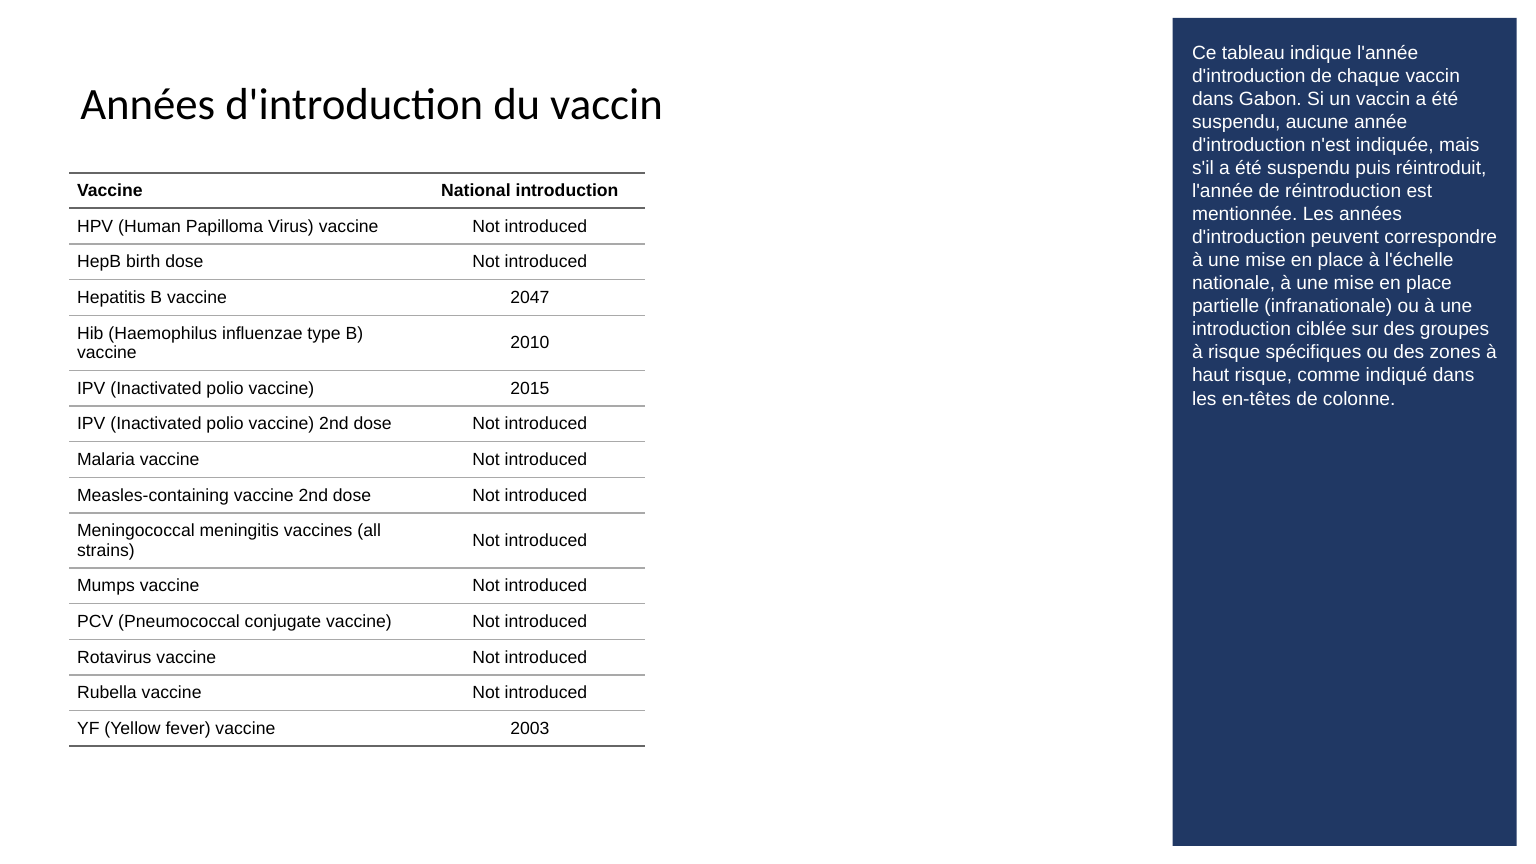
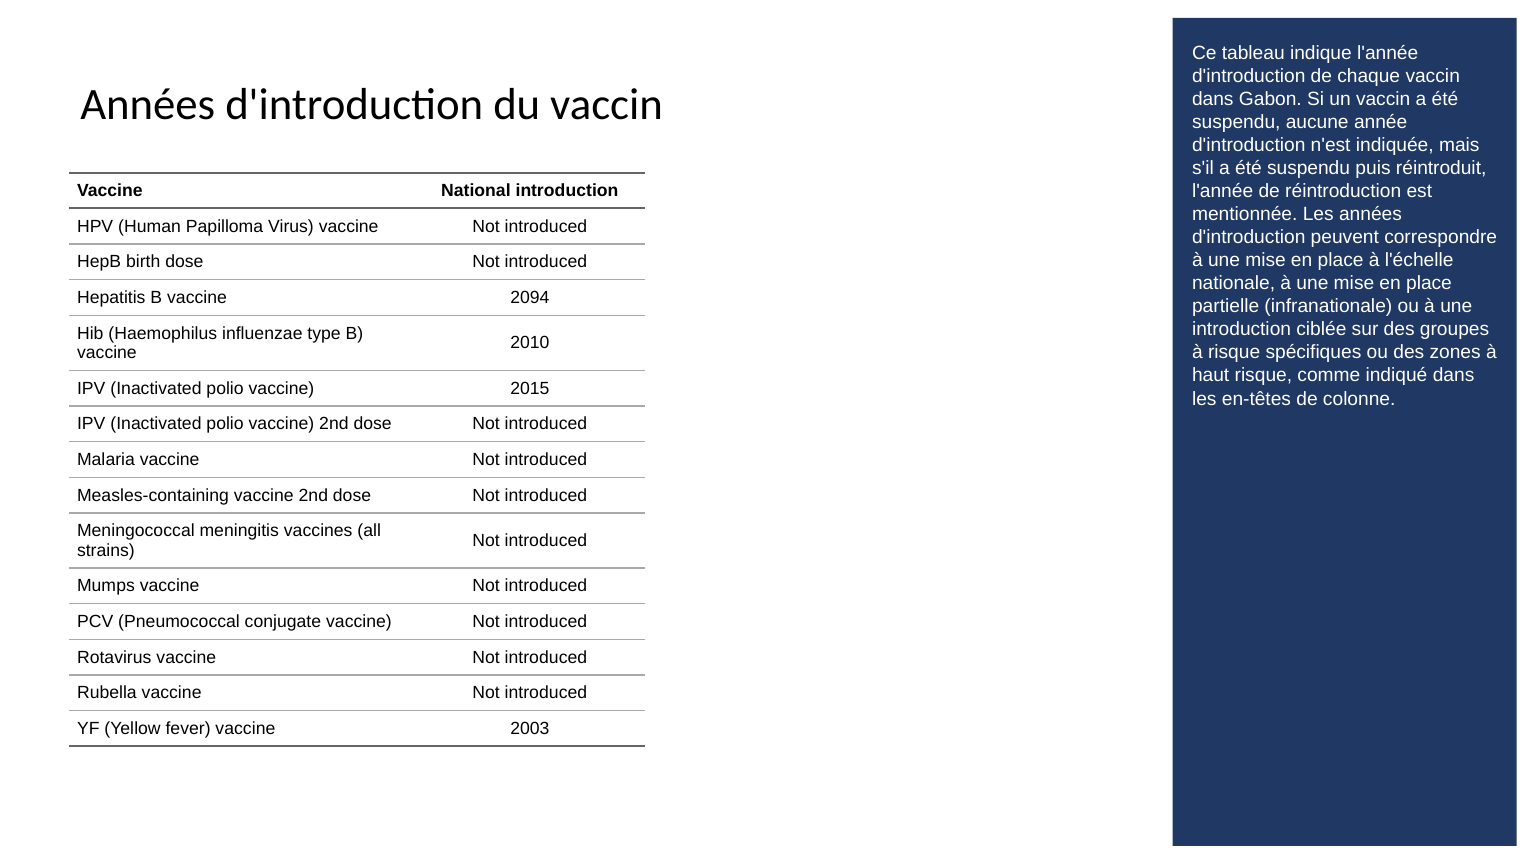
2047: 2047 -> 2094
